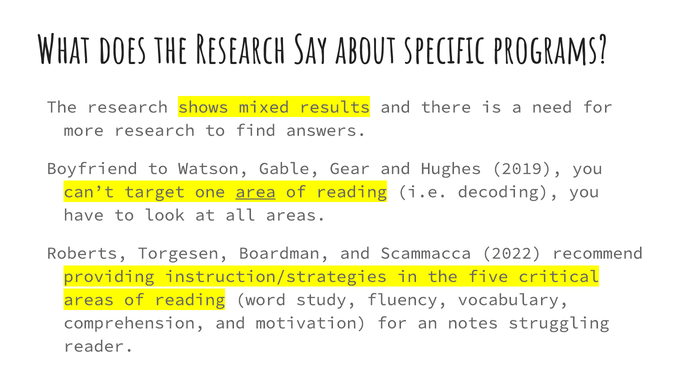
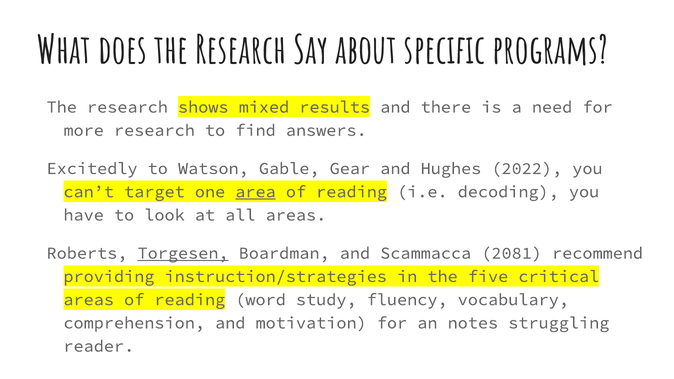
Boyfriend: Boyfriend -> Excitedly
2019: 2019 -> 2022
Torgesen underline: none -> present
2022: 2022 -> 2081
